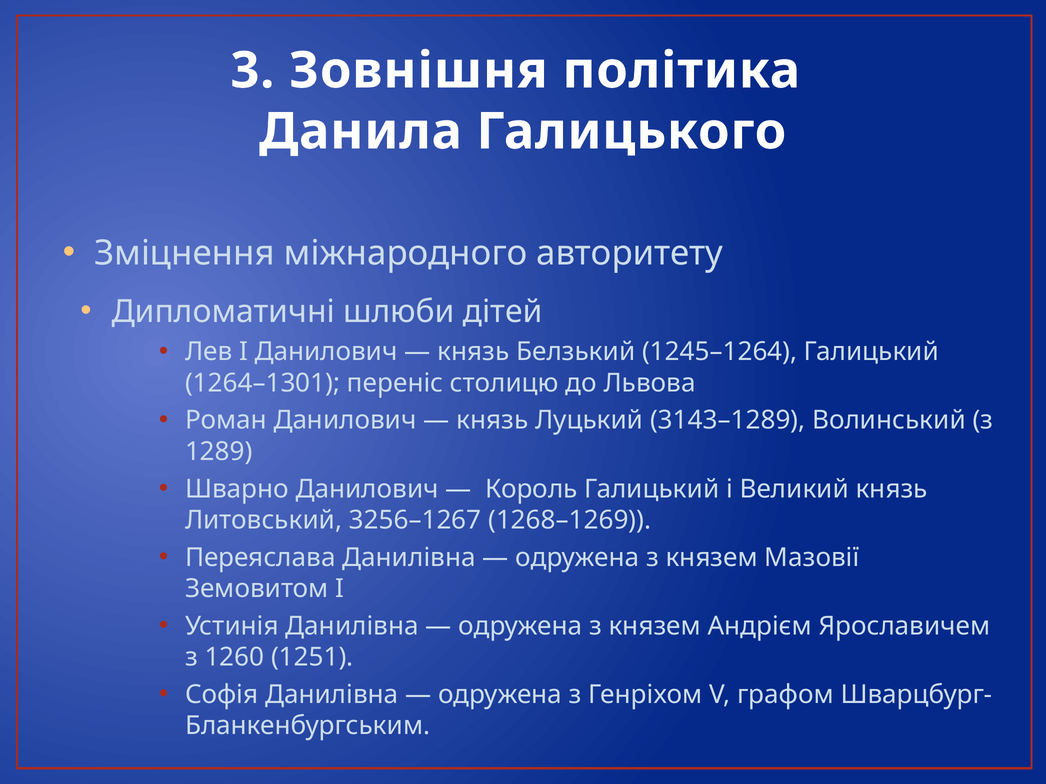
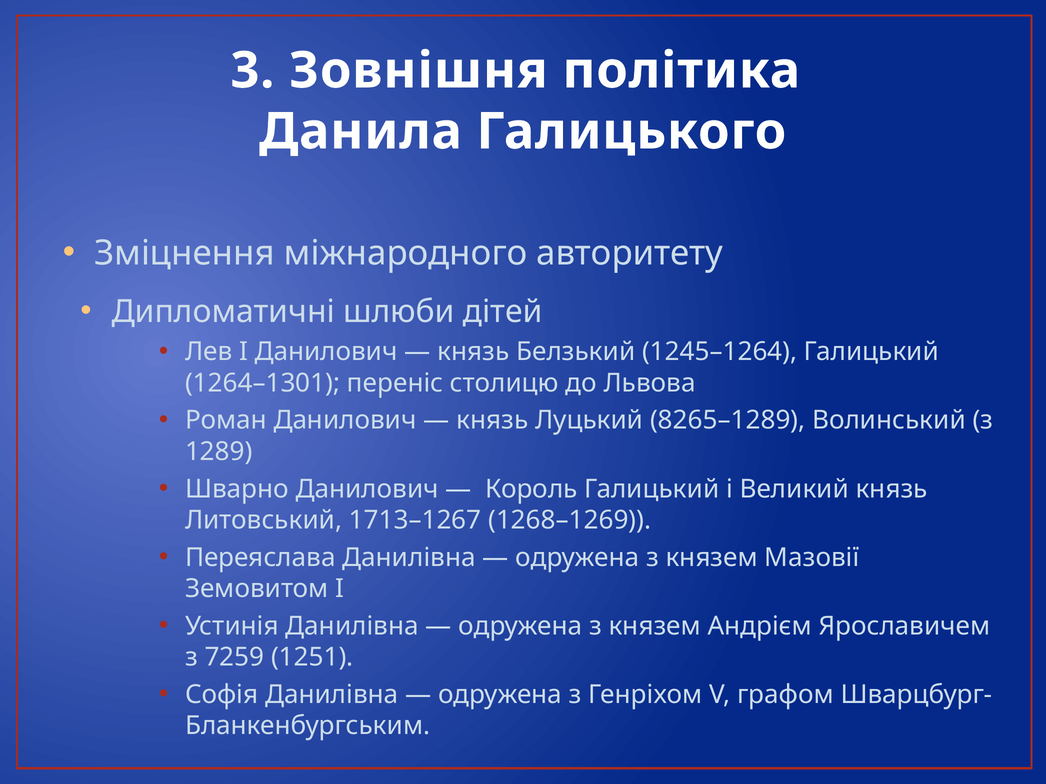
3143–1289: 3143–1289 -> 8265–1289
3256–1267: 3256–1267 -> 1713–1267
1260: 1260 -> 7259
